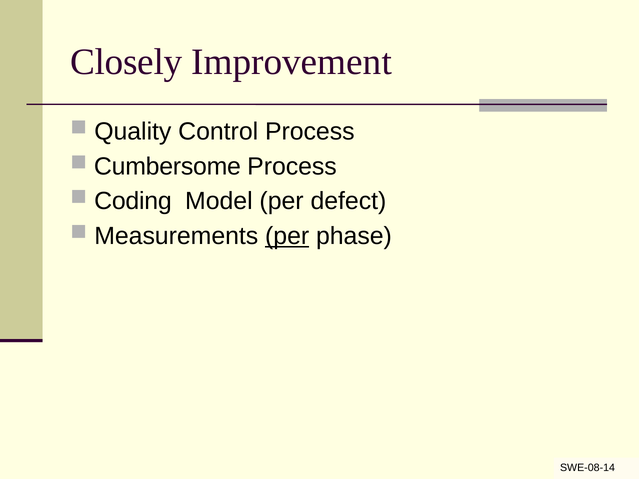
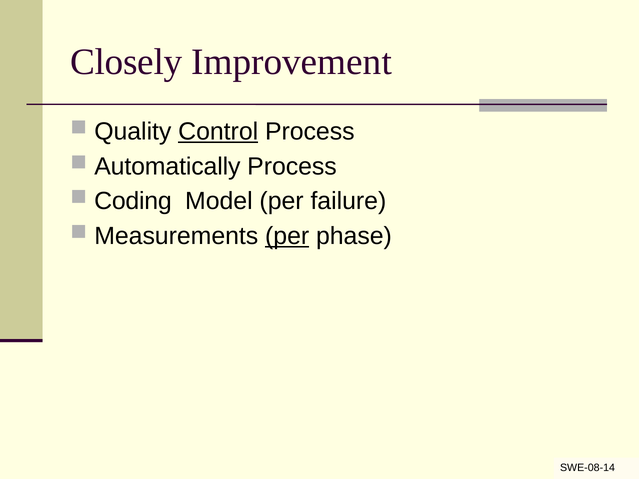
Control underline: none -> present
Cumbersome: Cumbersome -> Automatically
defect: defect -> failure
